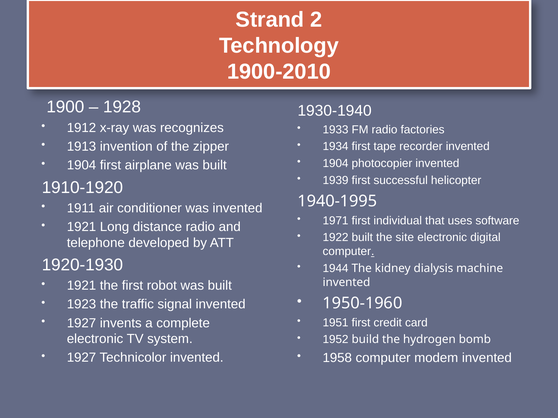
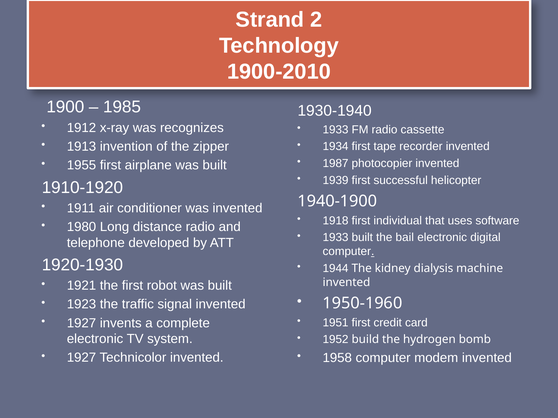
1928: 1928 -> 1985
factories: factories -> cassette
1904 at (336, 164): 1904 -> 1987
1904 at (82, 165): 1904 -> 1955
1940-1995: 1940-1995 -> 1940-1900
1971: 1971 -> 1918
1921 at (82, 227): 1921 -> 1980
1922 at (336, 238): 1922 -> 1933
site: site -> bail
